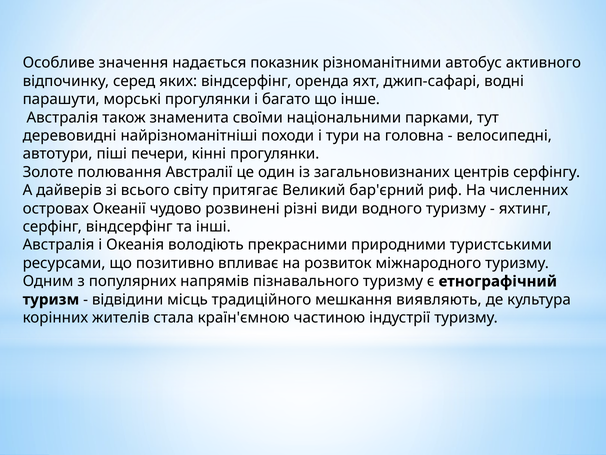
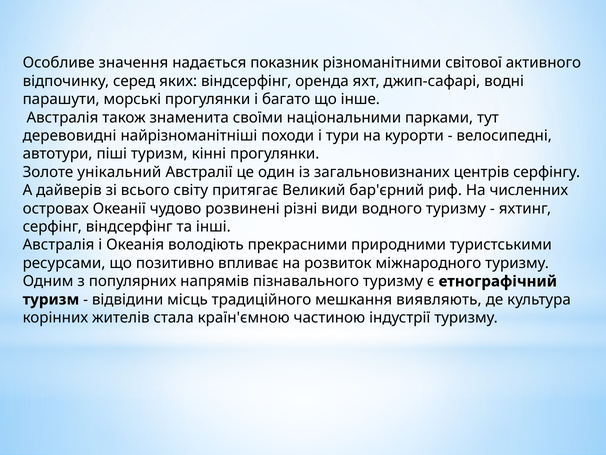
автобус: автобус -> світової
головна: головна -> курорти
піші печери: печери -> туризм
полювання: полювання -> унікальний
